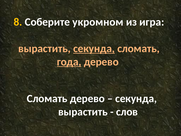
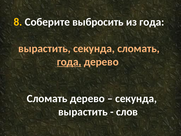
укромном: укромном -> выбросить
из игра: игра -> года
секунда at (94, 48) underline: present -> none
